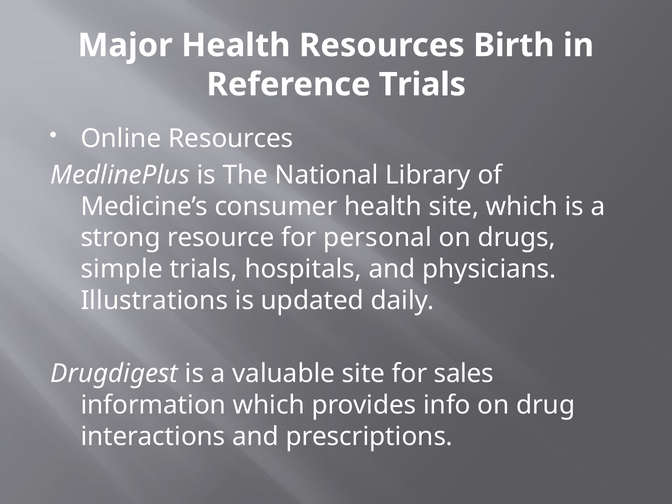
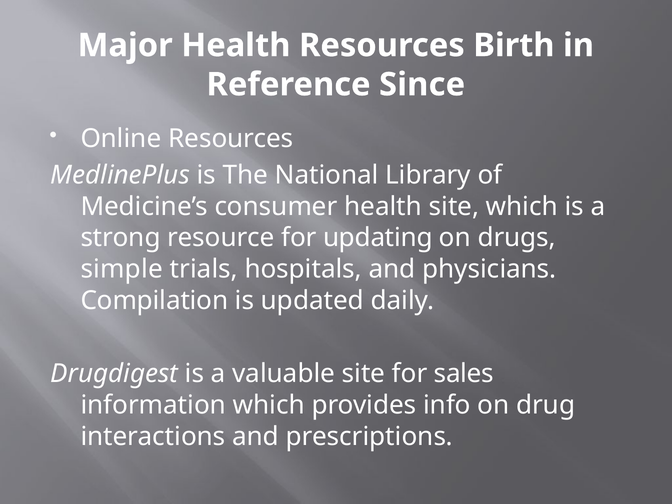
Reference Trials: Trials -> Since
personal: personal -> updating
Illustrations: Illustrations -> Compilation
